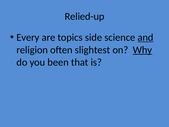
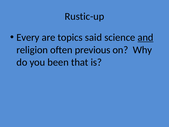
Relied-up: Relied-up -> Rustic-up
side: side -> said
slightest: slightest -> previous
Why underline: present -> none
